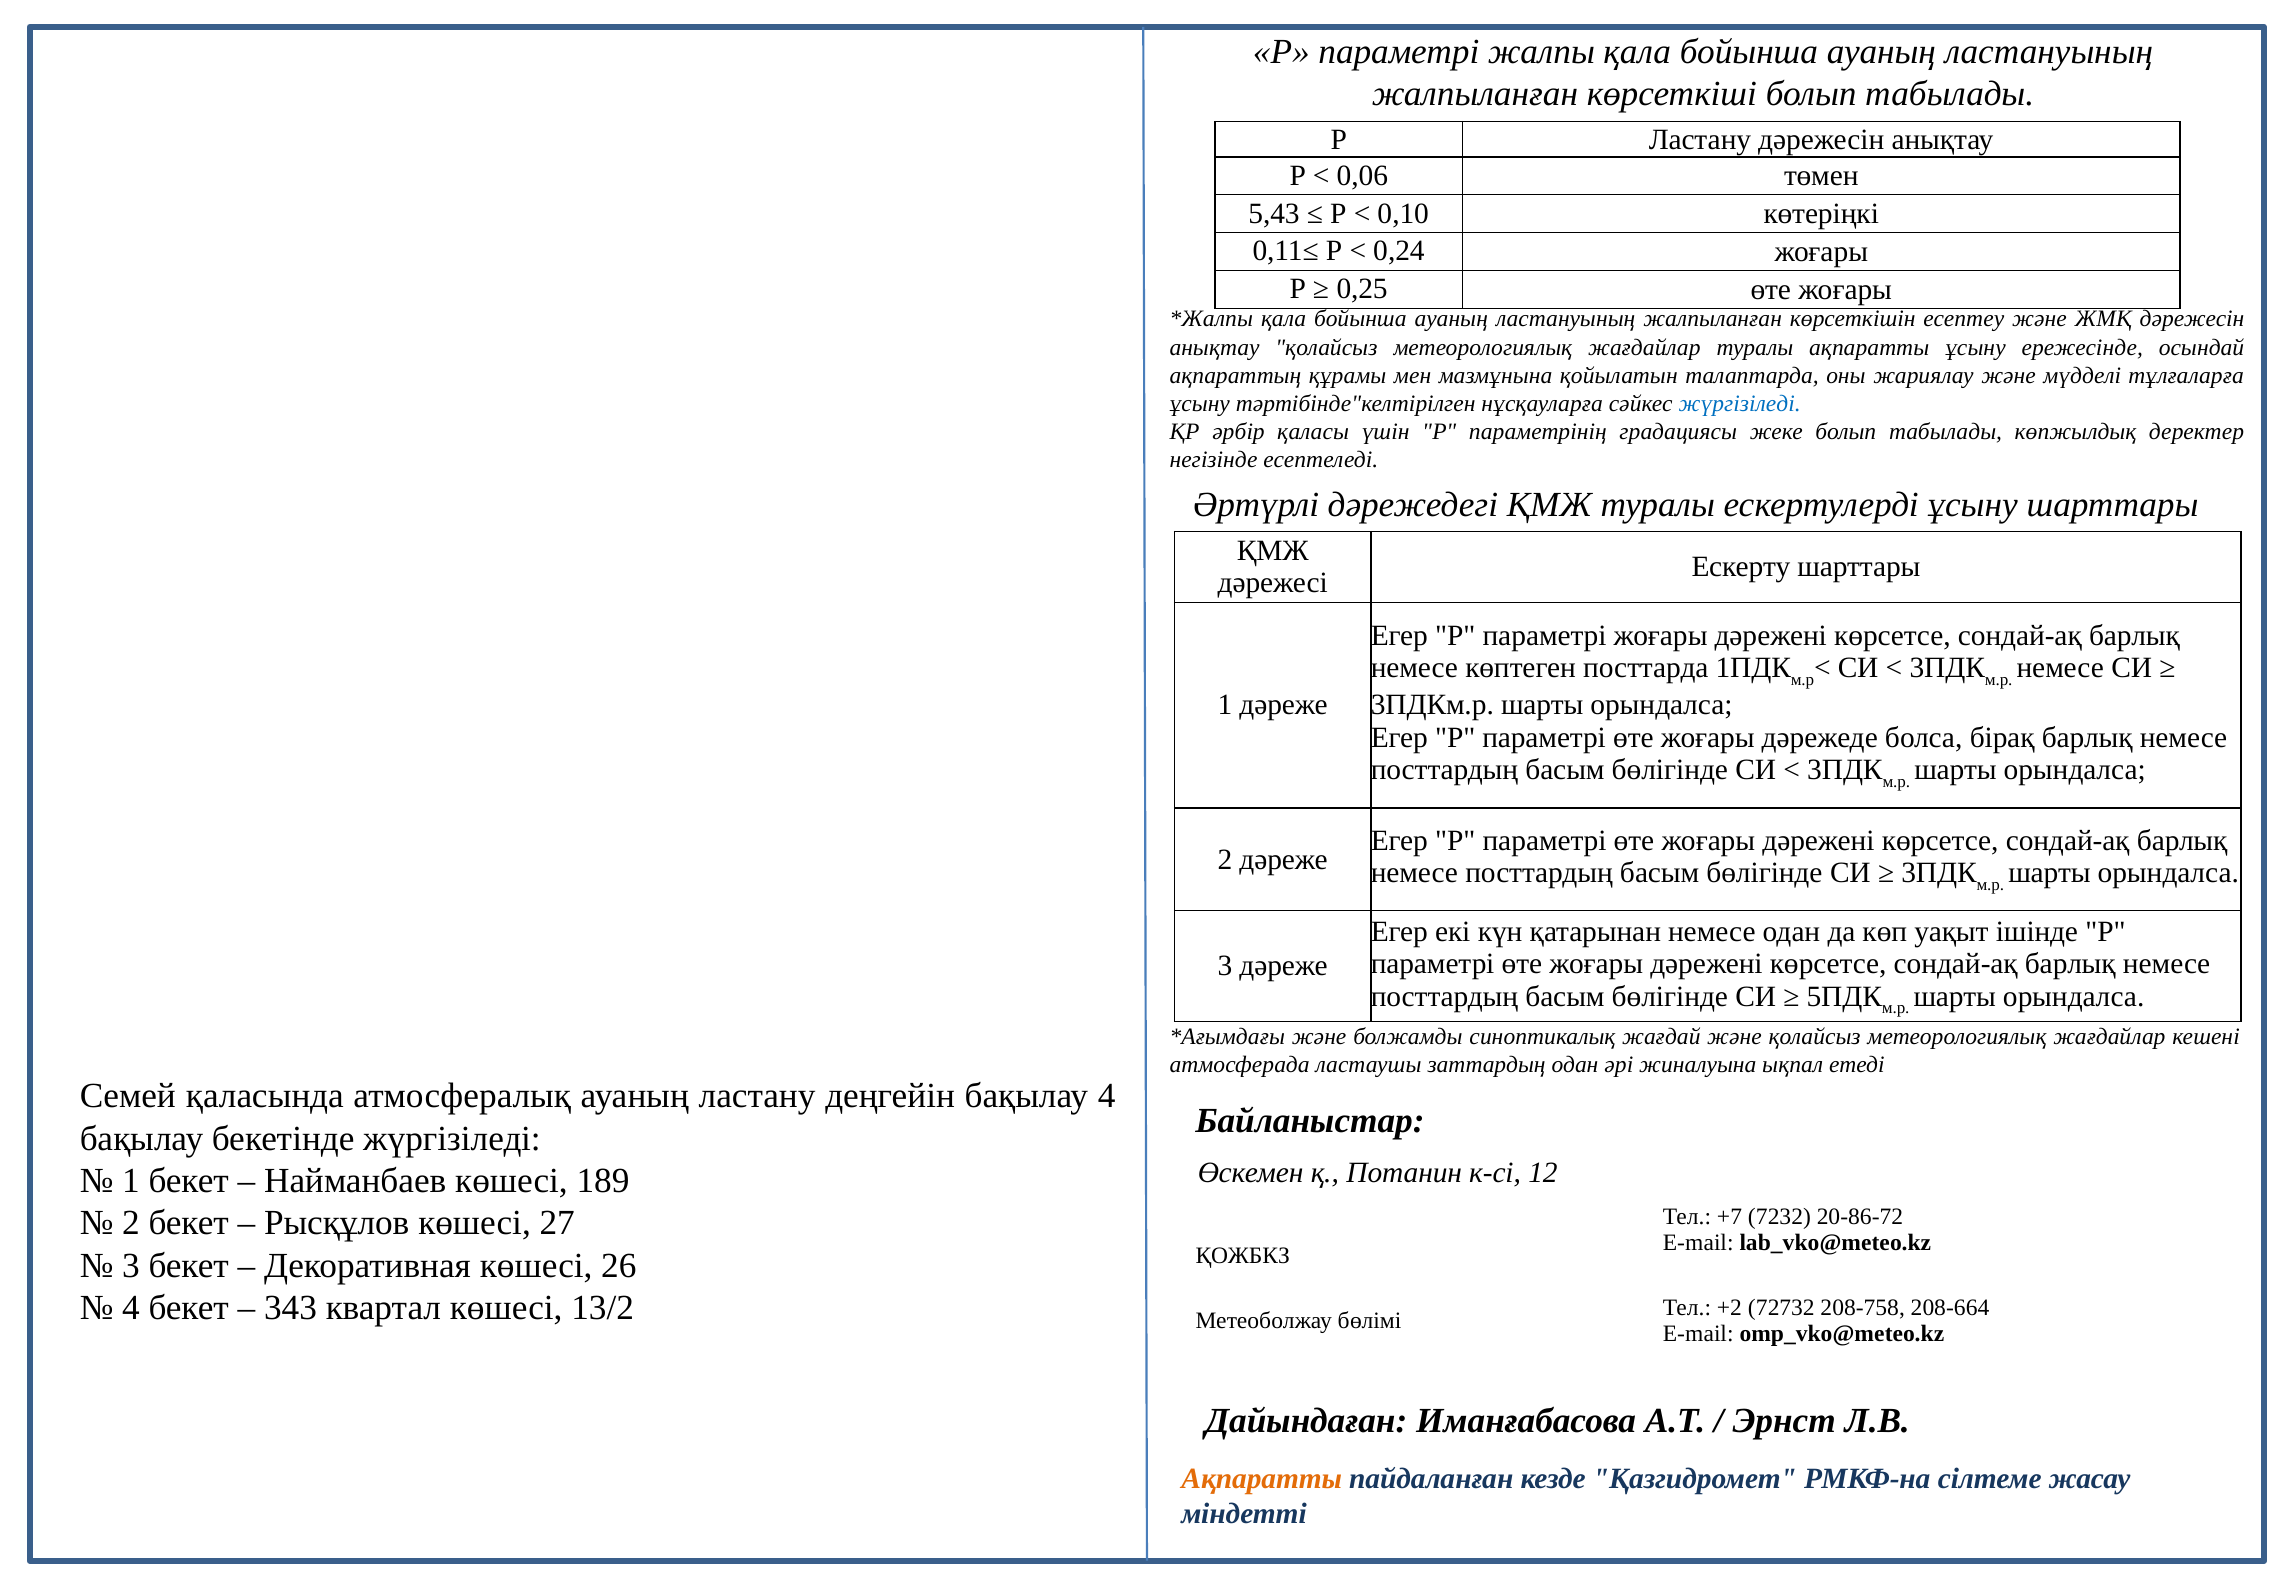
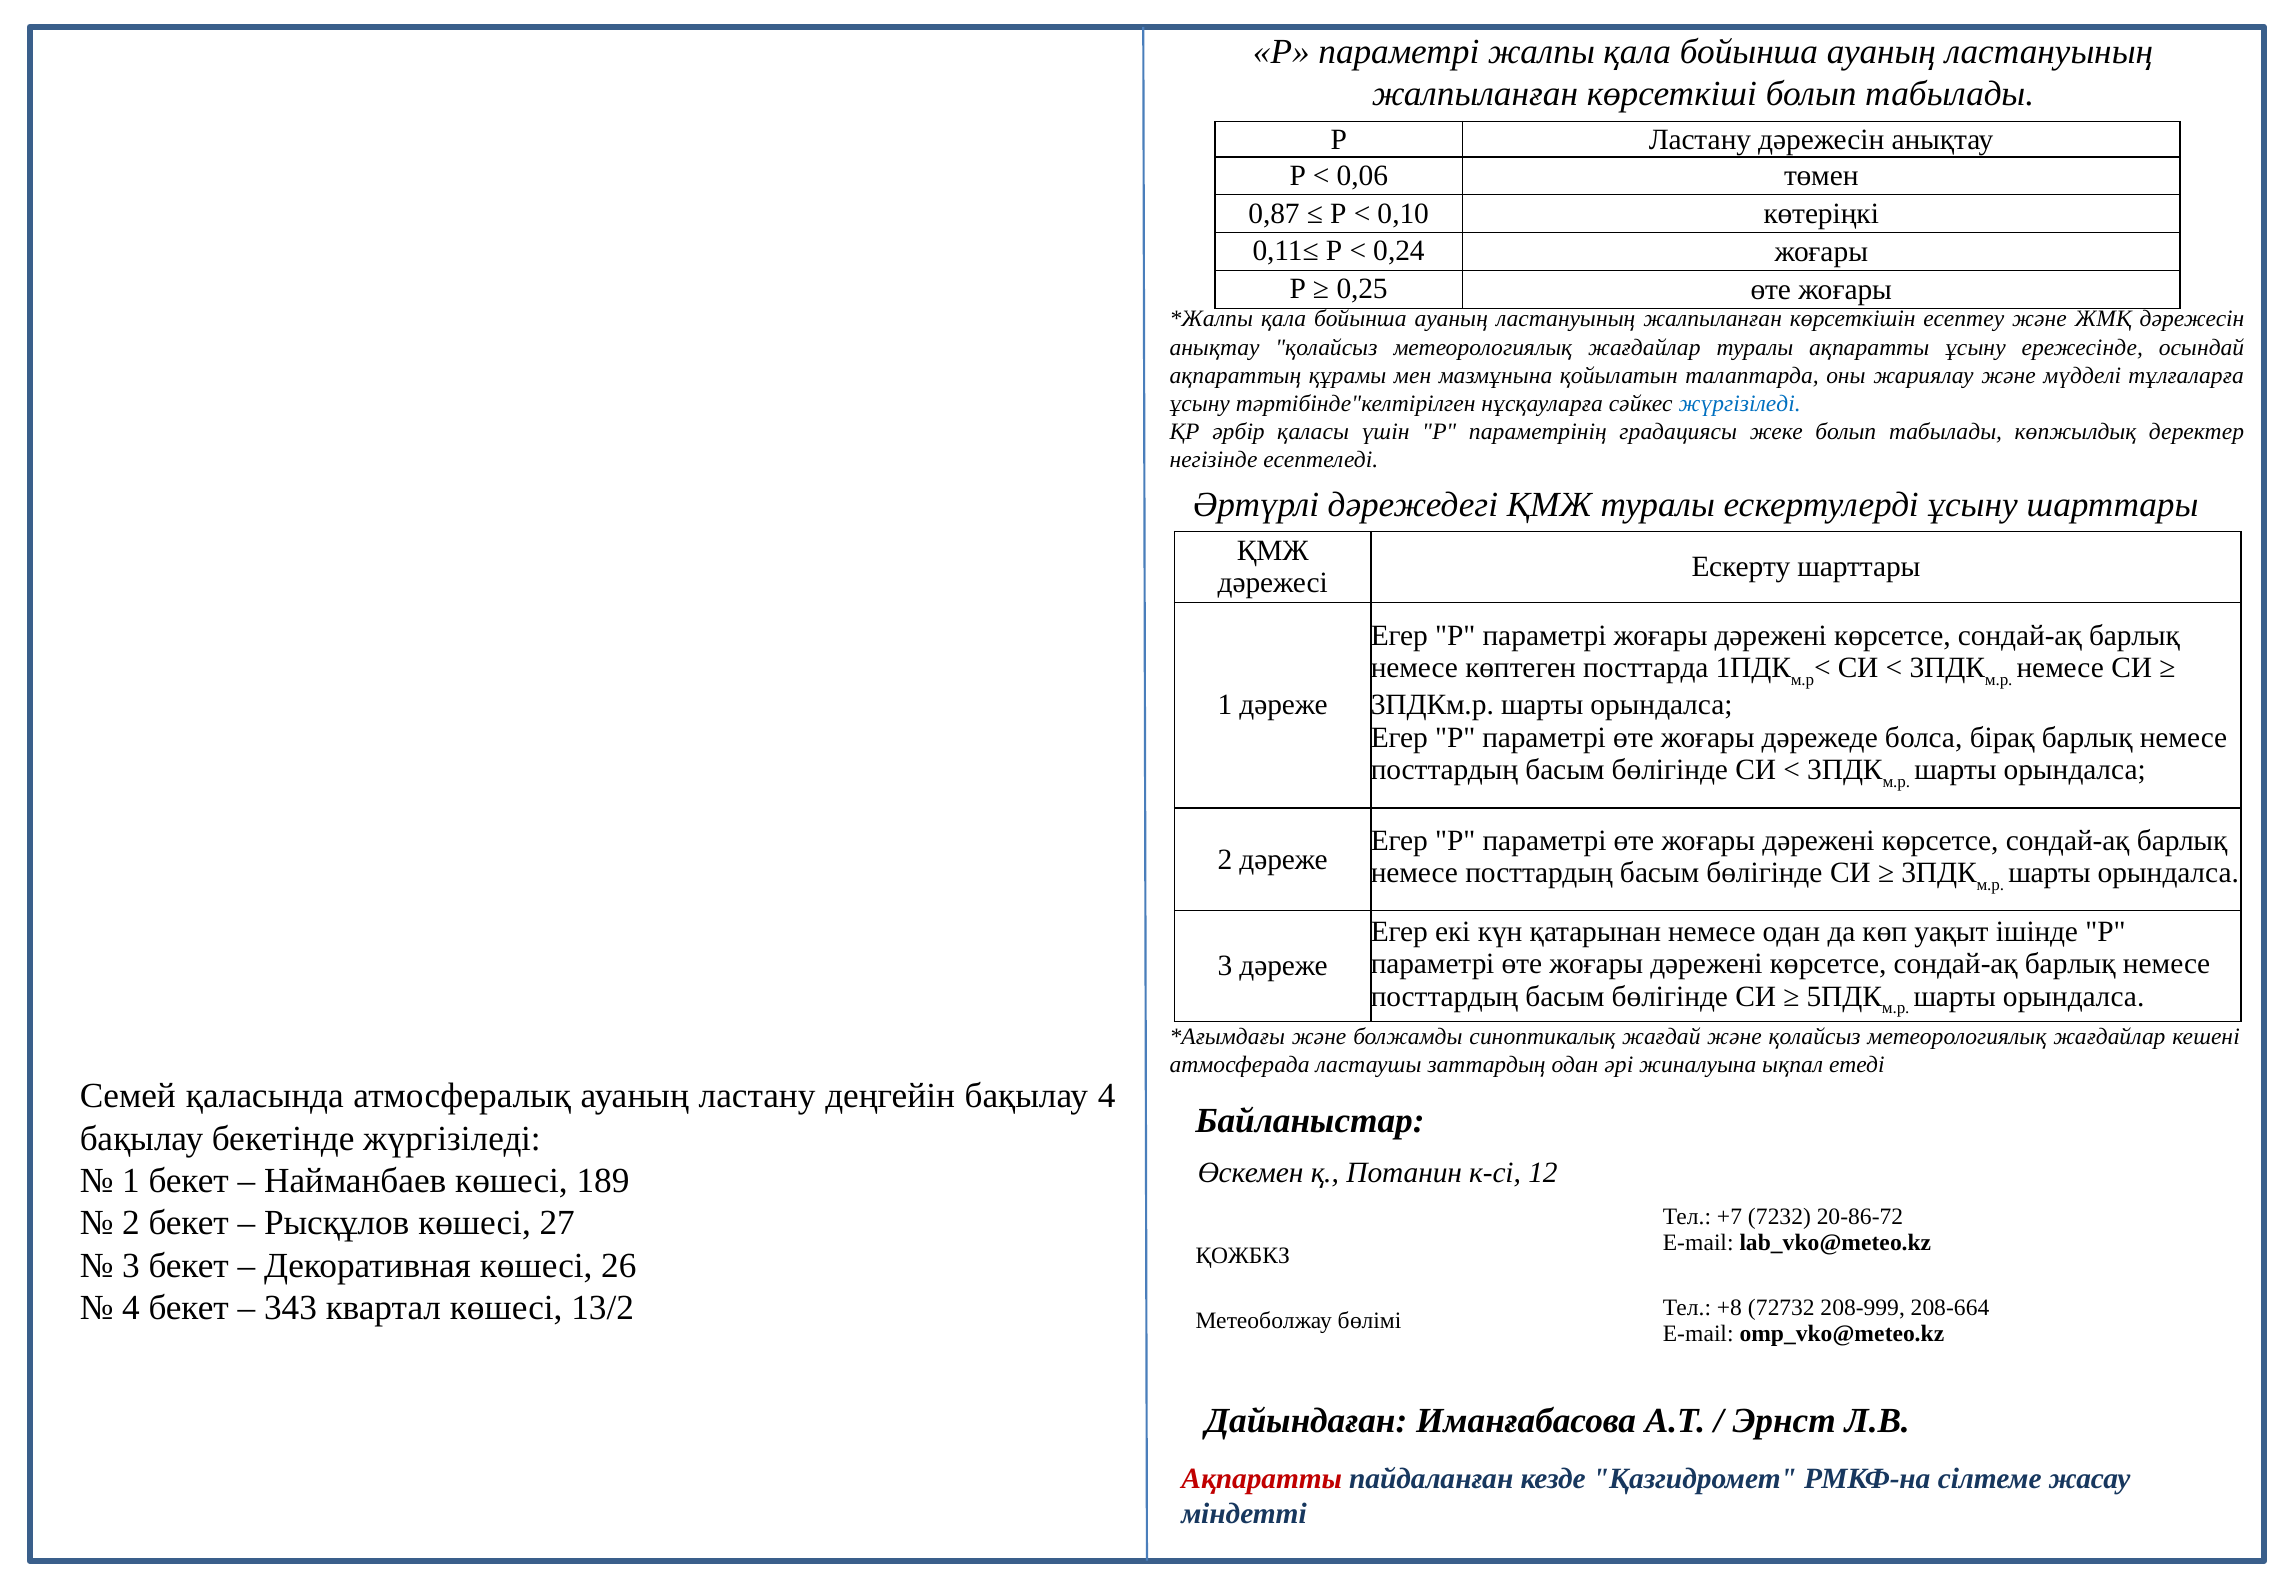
5,43: 5,43 -> 0,87
+2: +2 -> +8
208-758: 208-758 -> 208-999
Ақпаратты at (1262, 1479) colour: orange -> red
